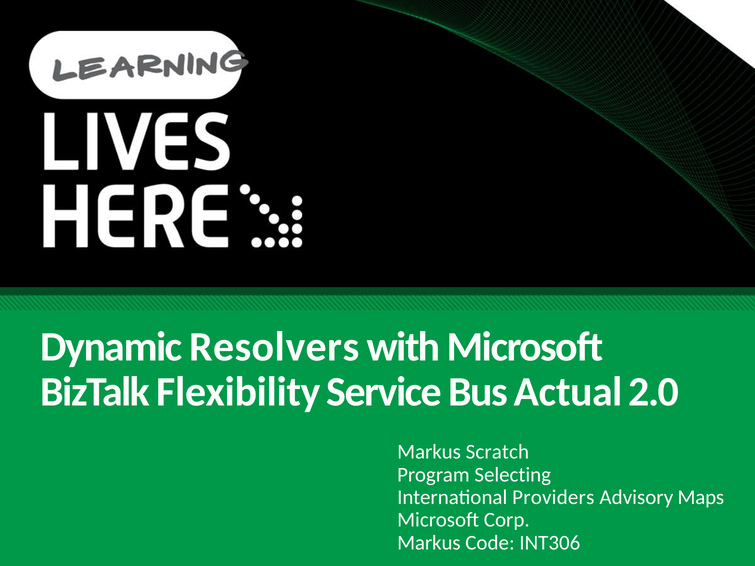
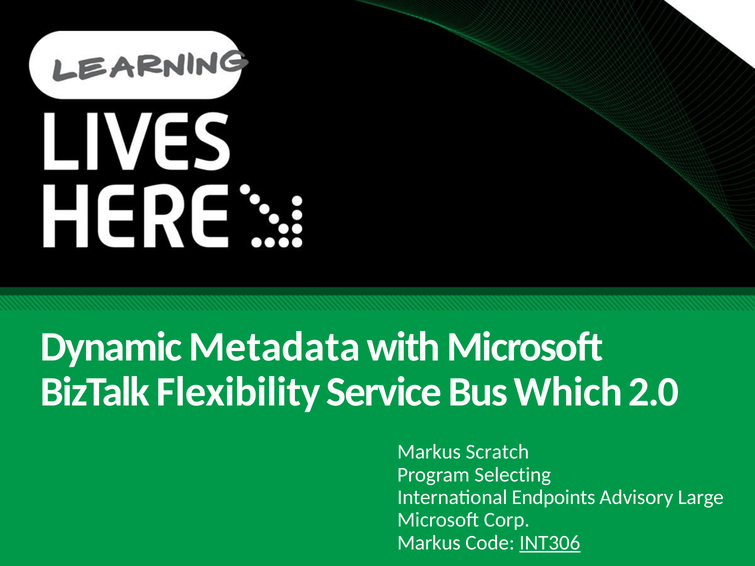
Resolvers: Resolvers -> Metadata
Actual: Actual -> Which
Providers: Providers -> Endpoints
Maps: Maps -> Large
INT306 underline: none -> present
